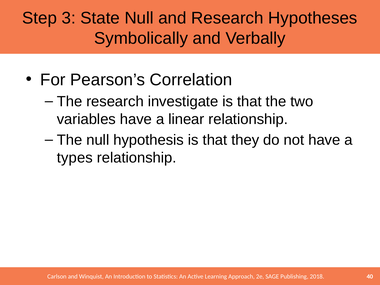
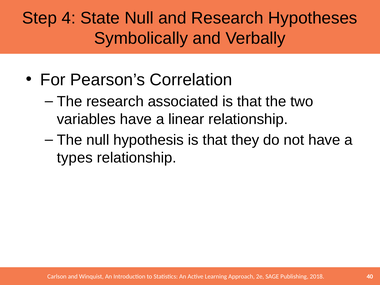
3: 3 -> 4
investigate: investigate -> associated
